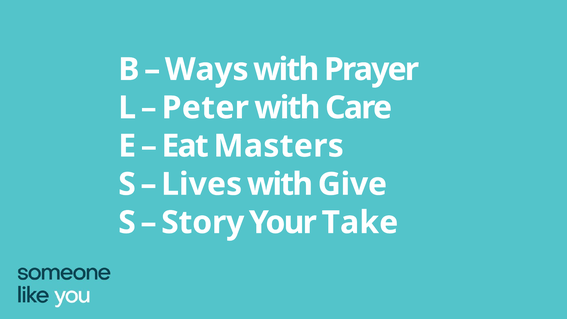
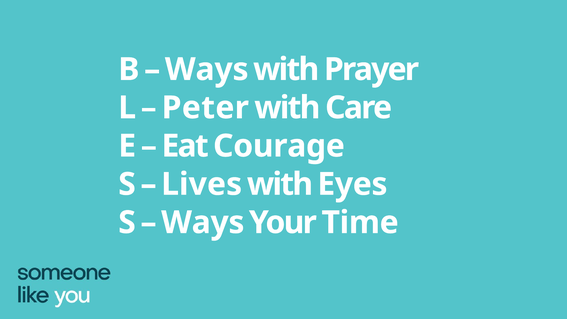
Masters: Masters -> Courage
Give: Give -> Eyes
Story at (203, 223): Story -> Ways
Take: Take -> Time
